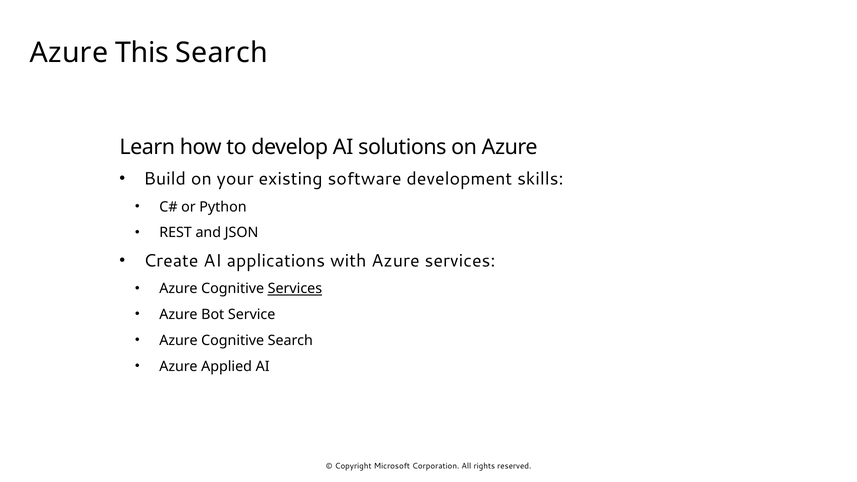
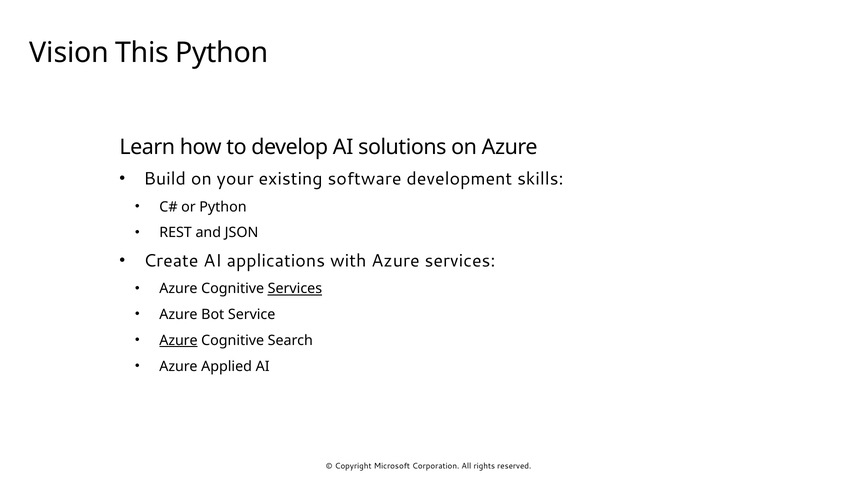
Azure at (69, 53): Azure -> Vision
This Search: Search -> Python
Azure at (178, 340) underline: none -> present
